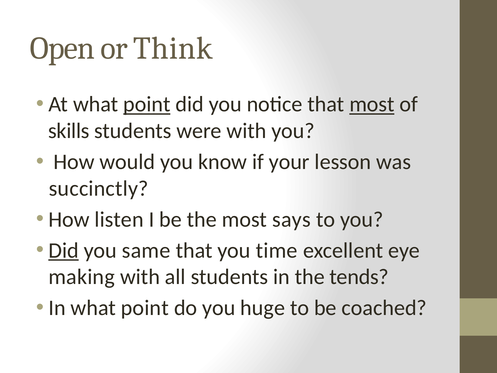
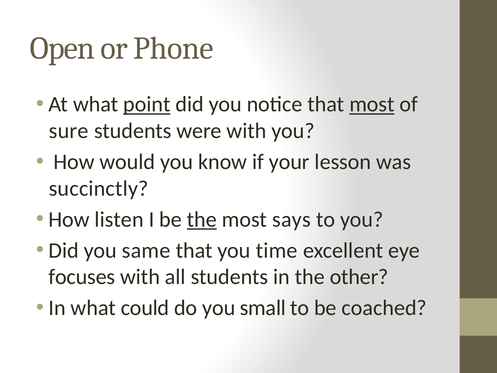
Think: Think -> Phone
skills: skills -> sure
the at (202, 219) underline: none -> present
Did at (64, 250) underline: present -> none
making: making -> focuses
tends: tends -> other
In what point: point -> could
huge: huge -> small
